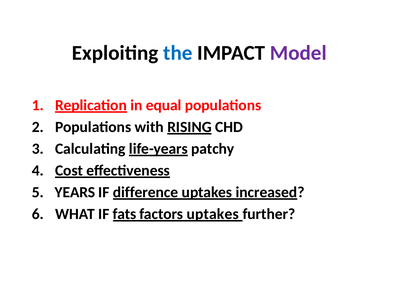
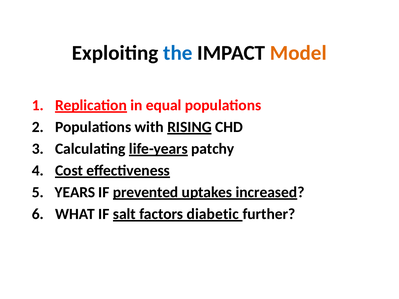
Model colour: purple -> orange
difference: difference -> prevented
fats: fats -> salt
factors uptakes: uptakes -> diabetic
